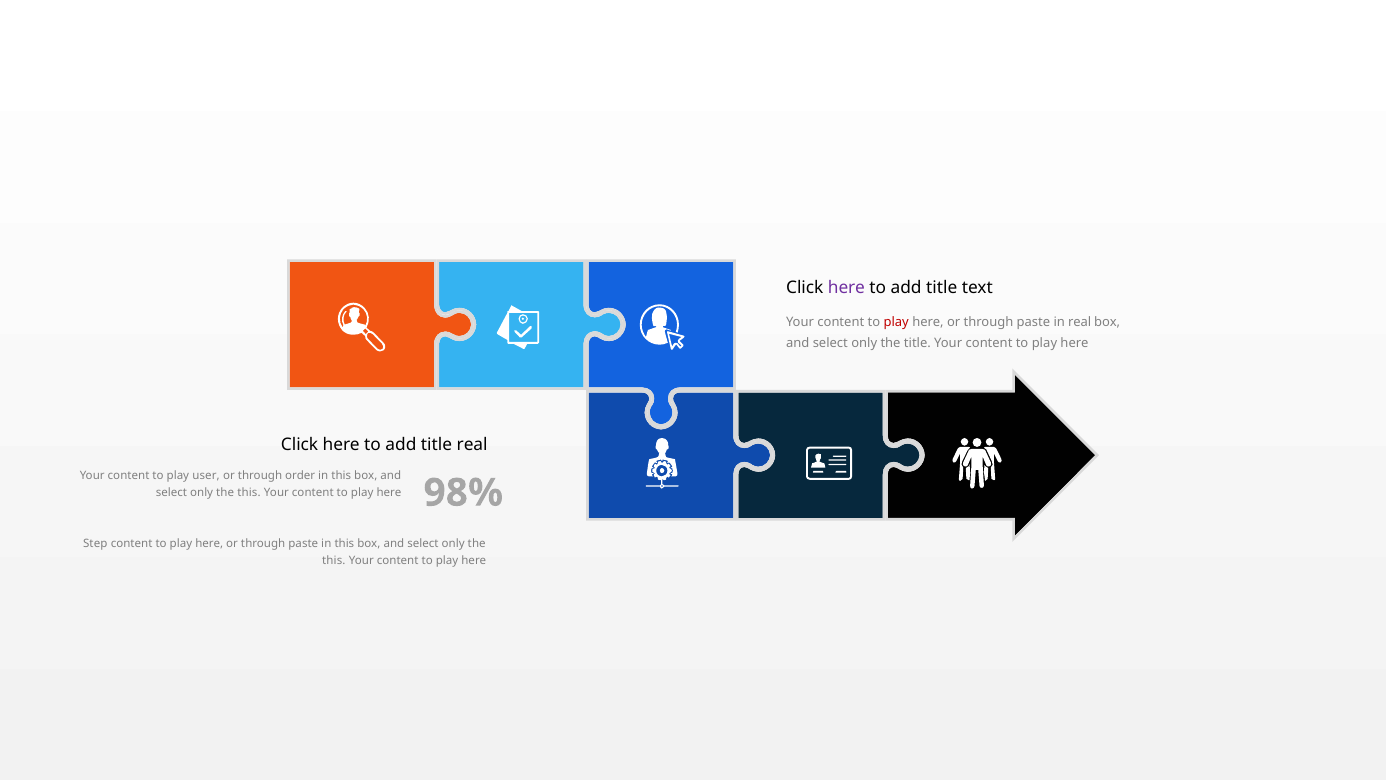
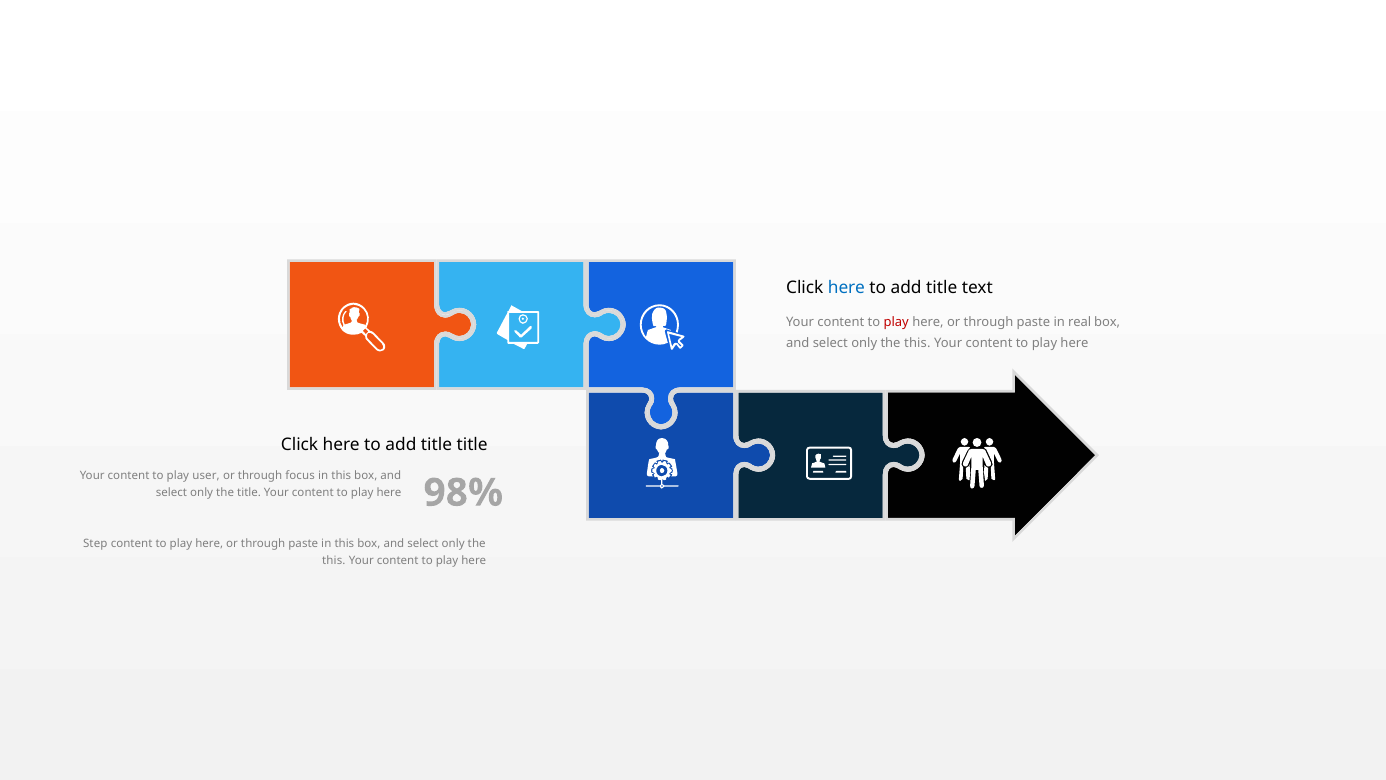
here at (846, 288) colour: purple -> blue
title at (917, 343): title -> this
title real: real -> title
order: order -> focus
this at (249, 493): this -> title
